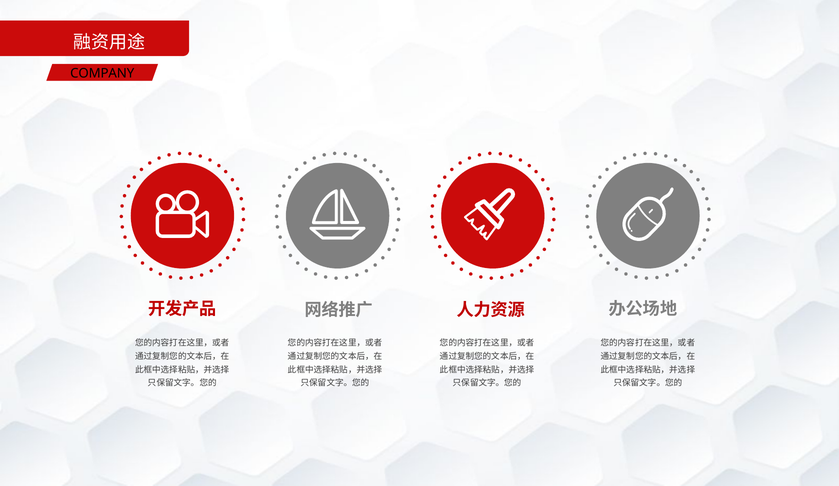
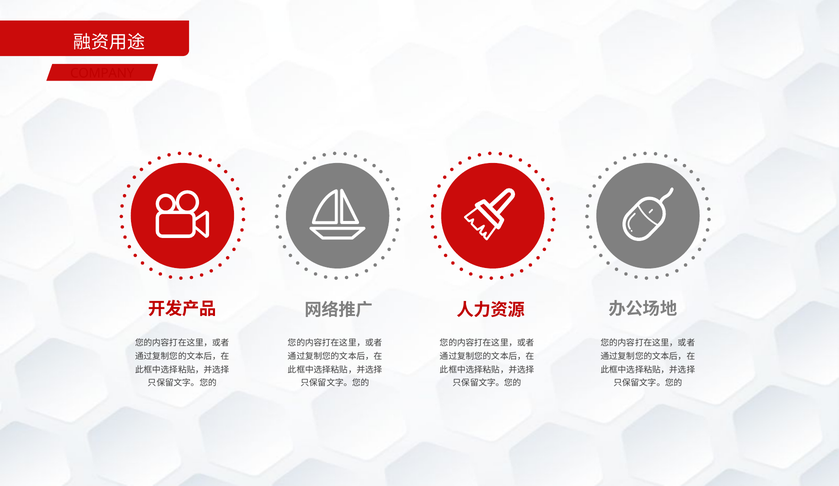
COMPANY colour: black -> red
